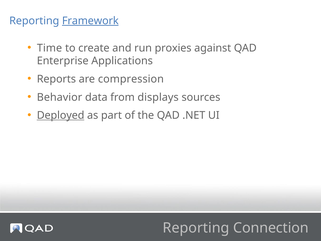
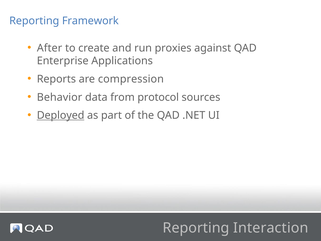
Framework underline: present -> none
Time: Time -> After
displays: displays -> protocol
Connection: Connection -> Interaction
